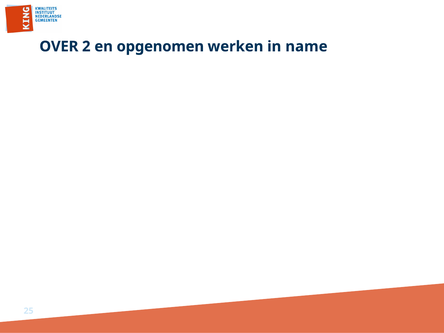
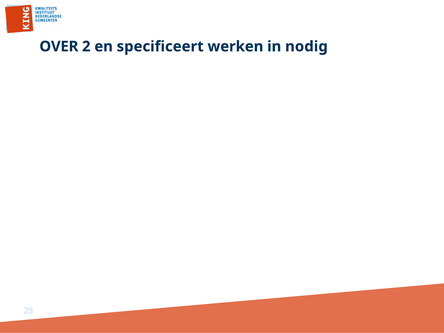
opgenomen: opgenomen -> specificeert
name: name -> nodig
